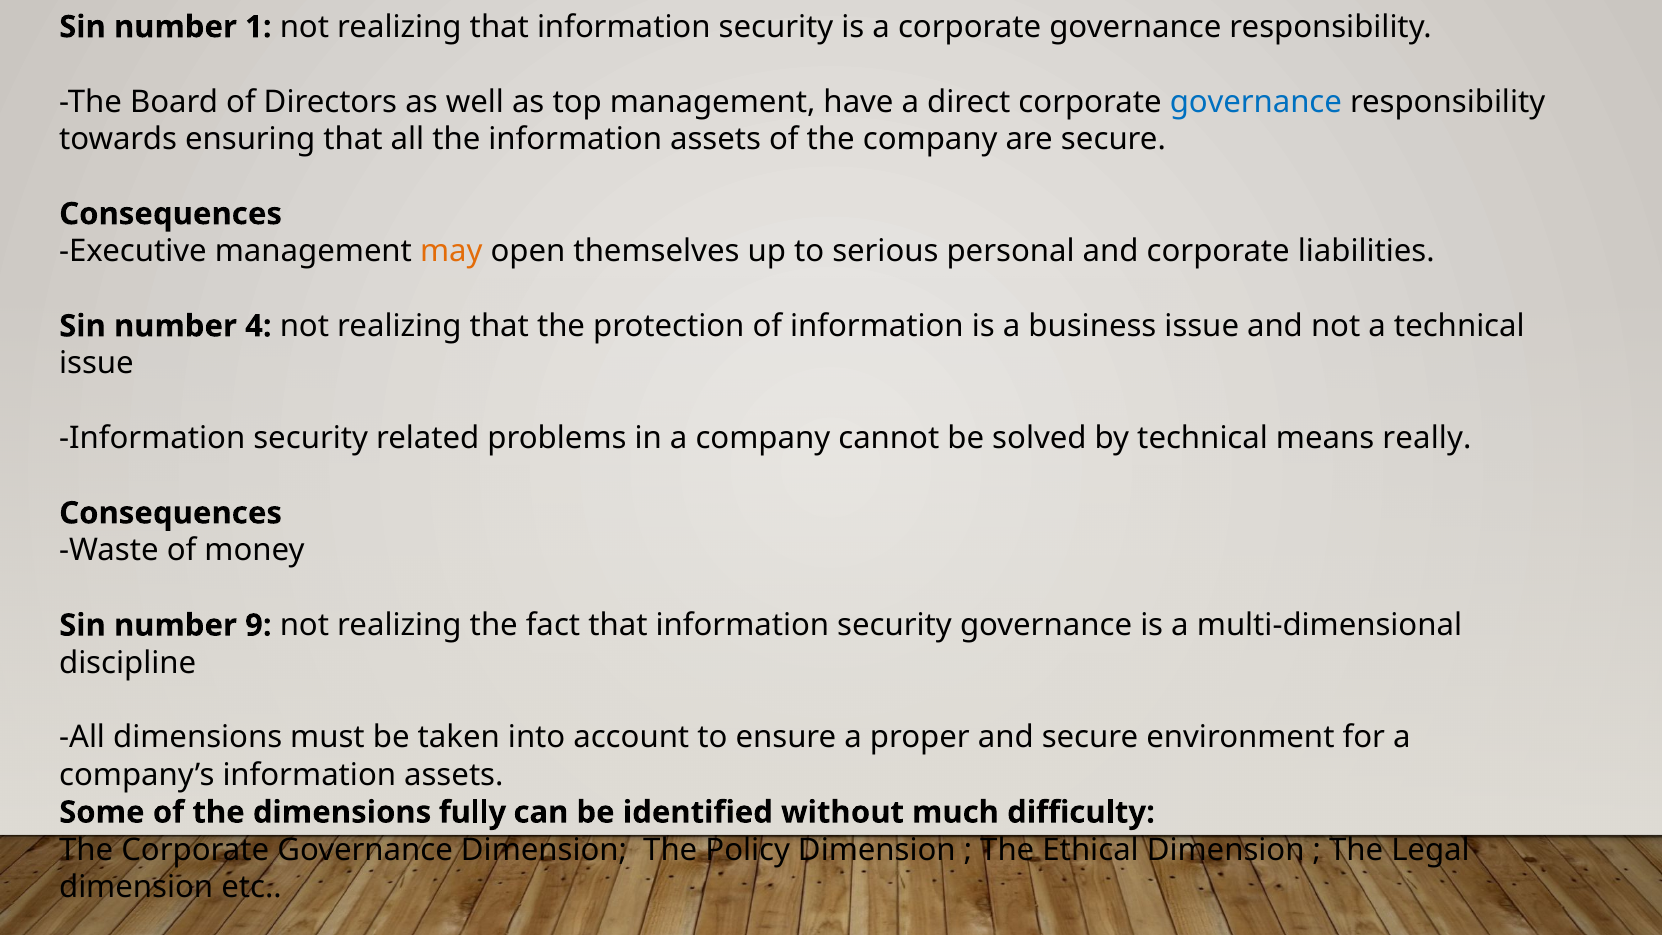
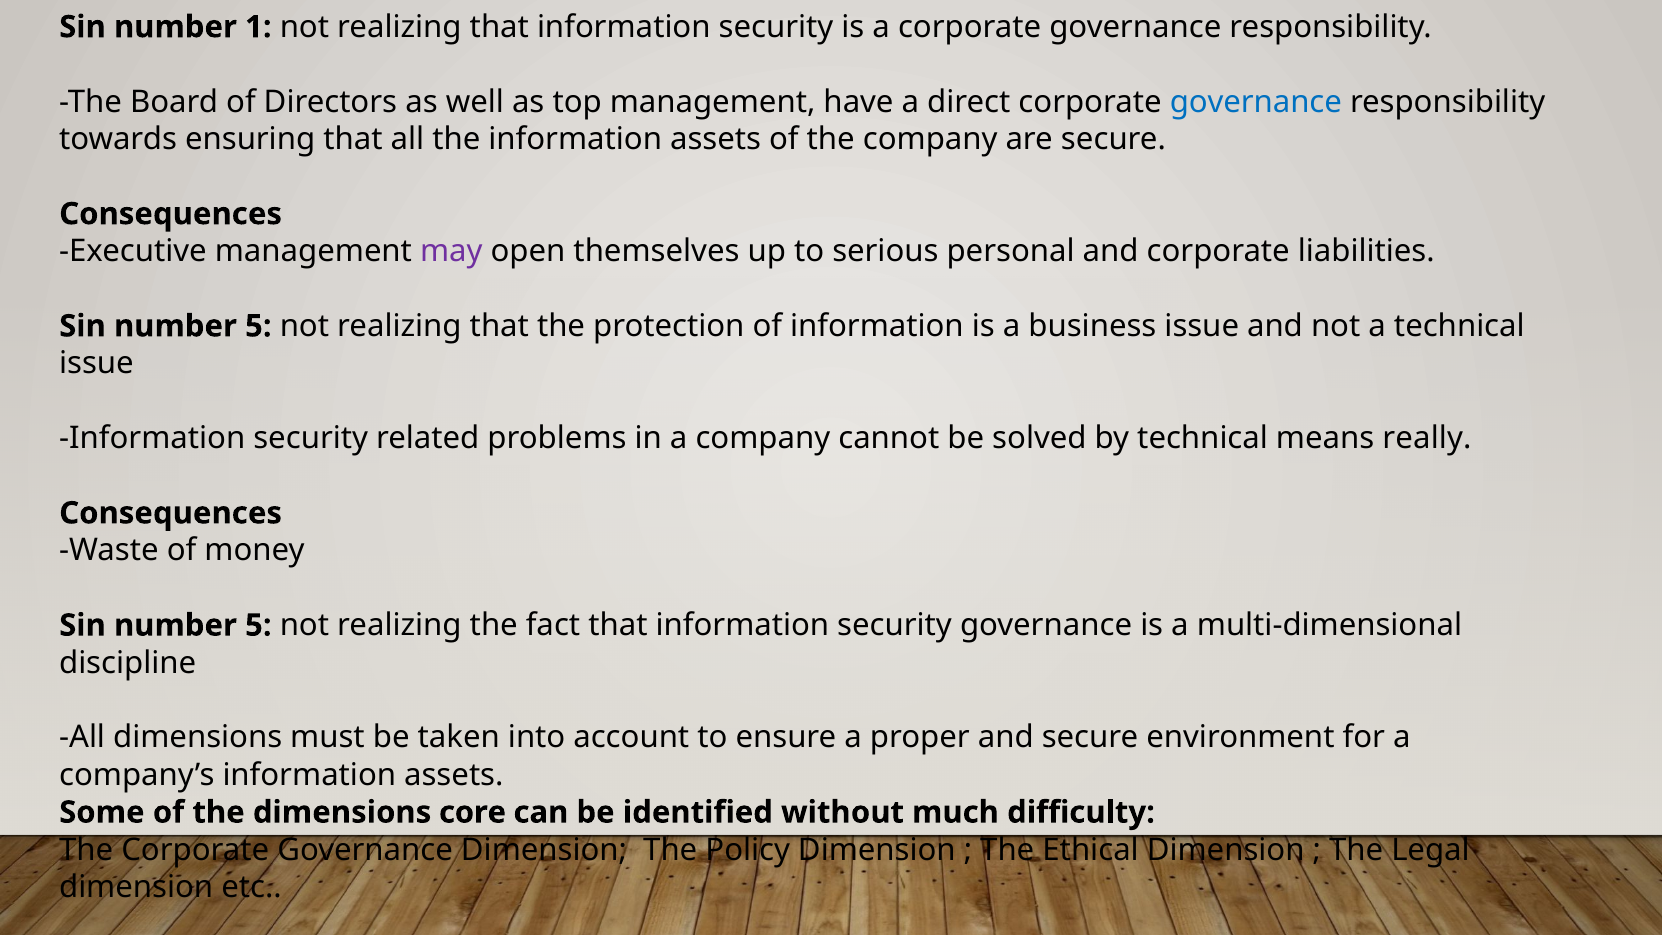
may colour: orange -> purple
4 at (258, 326): 4 -> 5
9 at (258, 625): 9 -> 5
fully: fully -> core
